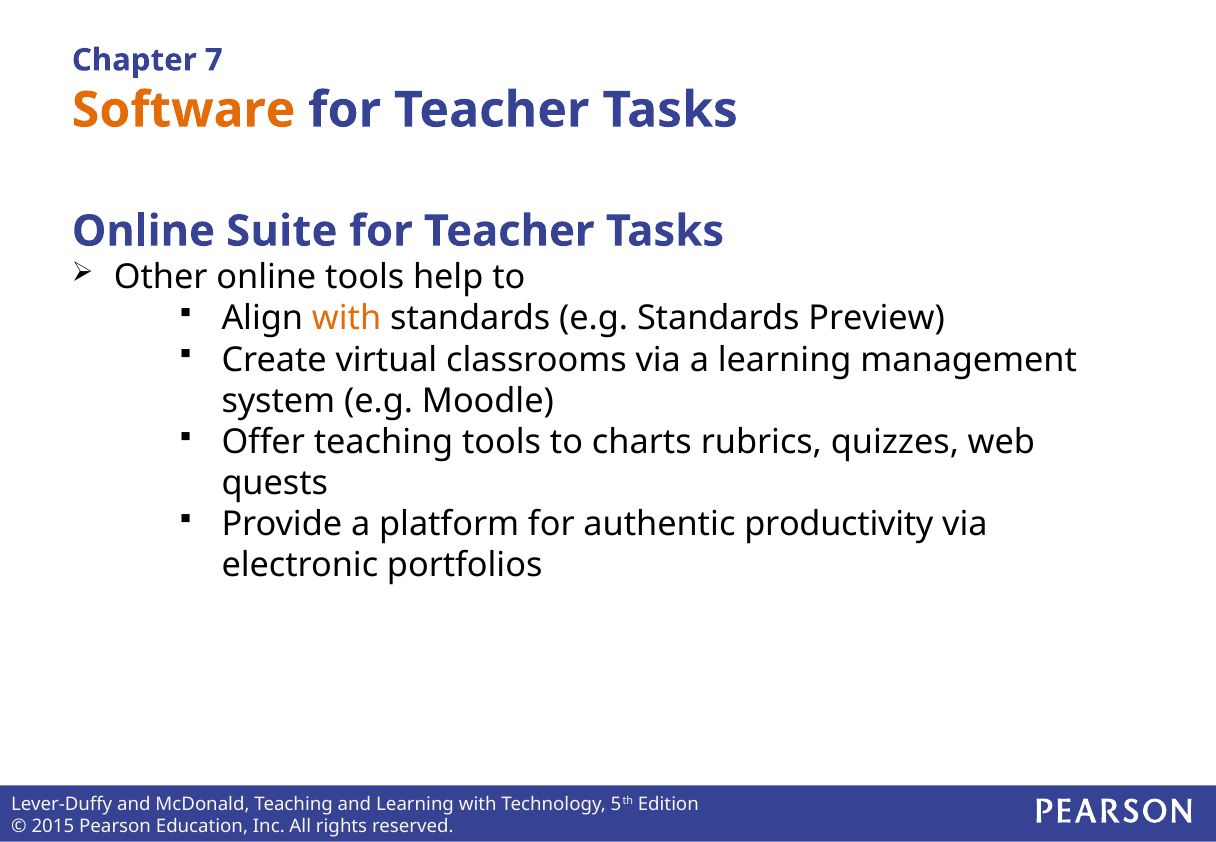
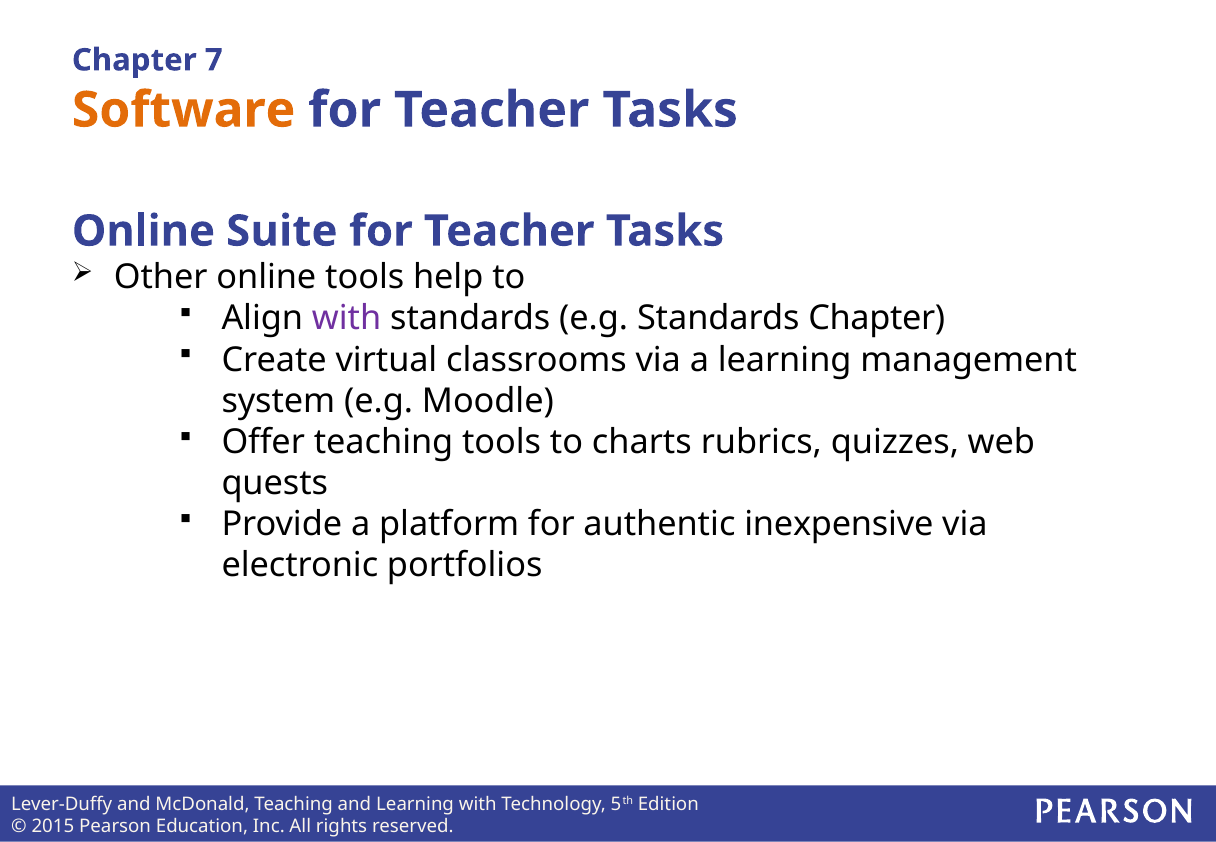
with at (347, 318) colour: orange -> purple
Standards Preview: Preview -> Chapter
productivity: productivity -> inexpensive
